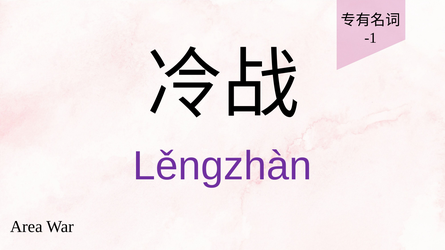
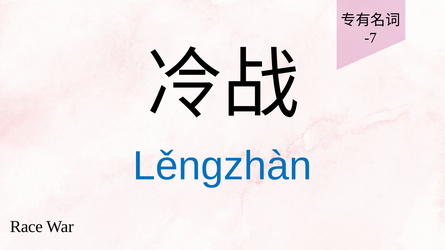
-1: -1 -> -7
Lěngzhàn colour: purple -> blue
Area: Area -> Race
